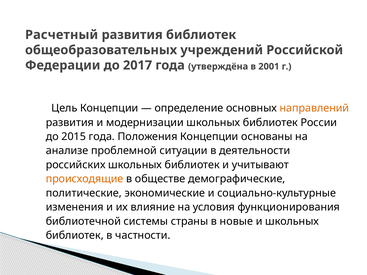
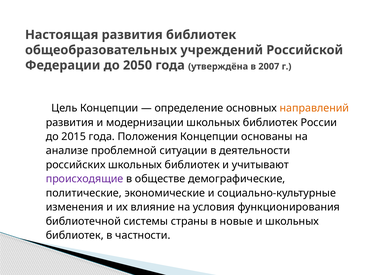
Расчетный: Расчетный -> Настоящая
2017: 2017 -> 2050
2001: 2001 -> 2007
происходящие colour: orange -> purple
